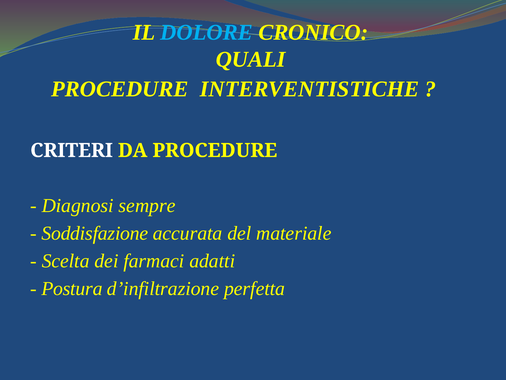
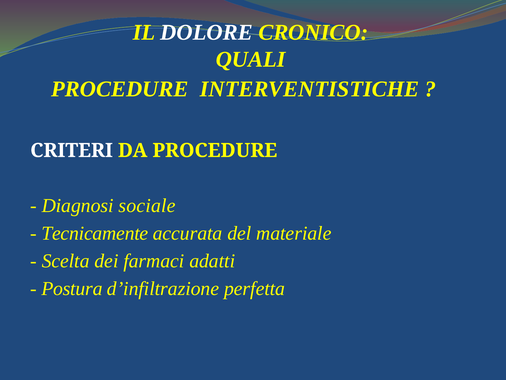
DOLORE colour: light blue -> white
sempre: sempre -> sociale
Soddisfazione: Soddisfazione -> Tecnicamente
